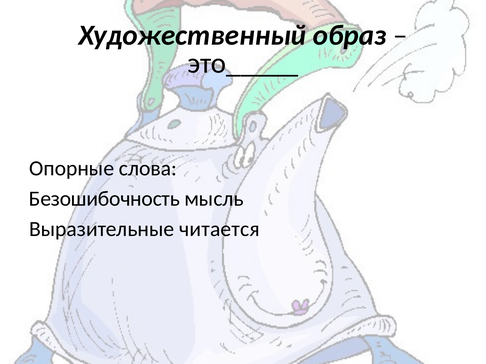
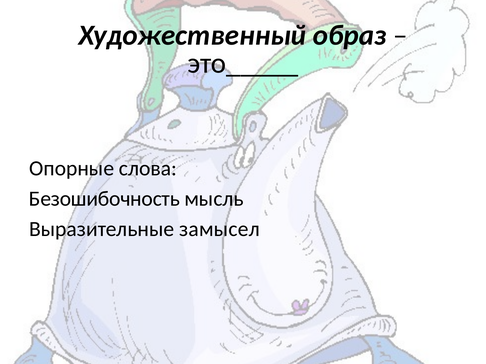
читается: читается -> замысел
